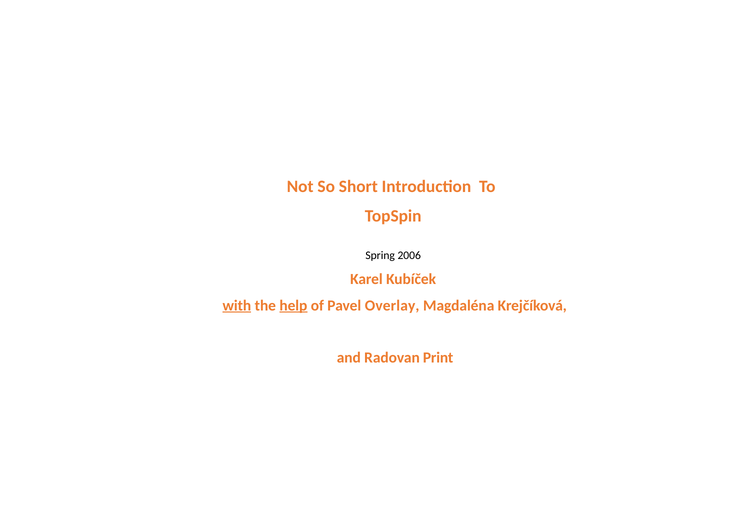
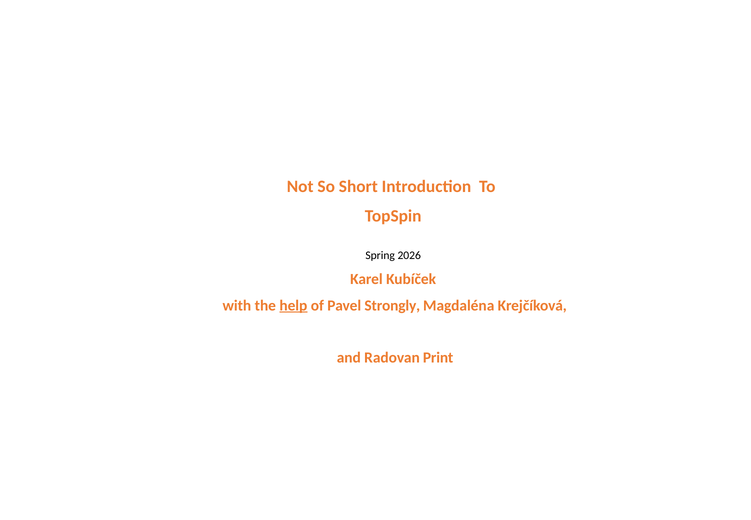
2006: 2006 -> 2026
with underline: present -> none
Overlay: Overlay -> Strongly
